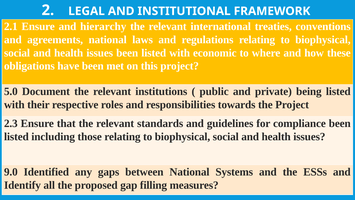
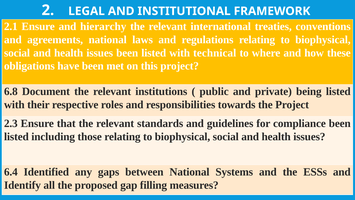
economic: economic -> technical
5.0: 5.0 -> 6.8
9.0: 9.0 -> 6.4
